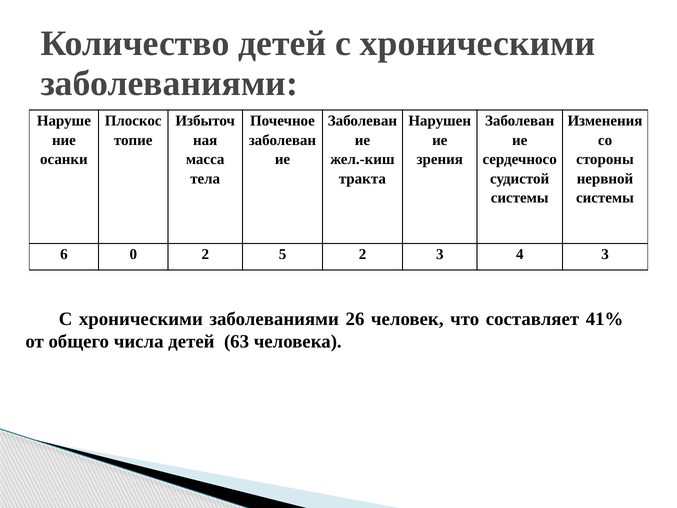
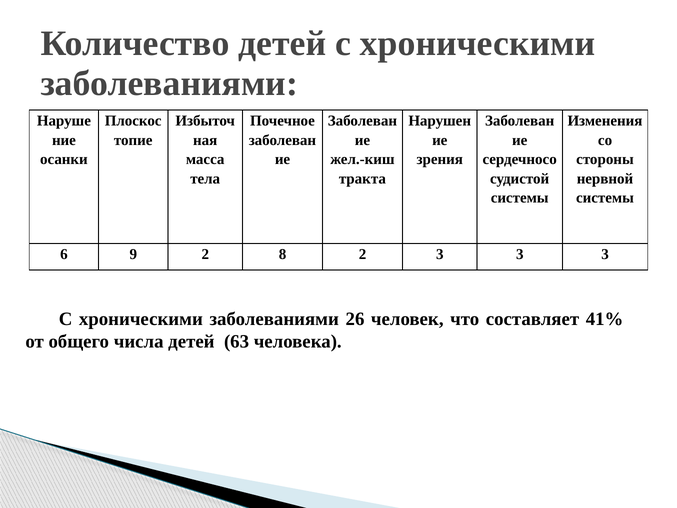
0: 0 -> 9
5: 5 -> 8
2 3 4: 4 -> 3
